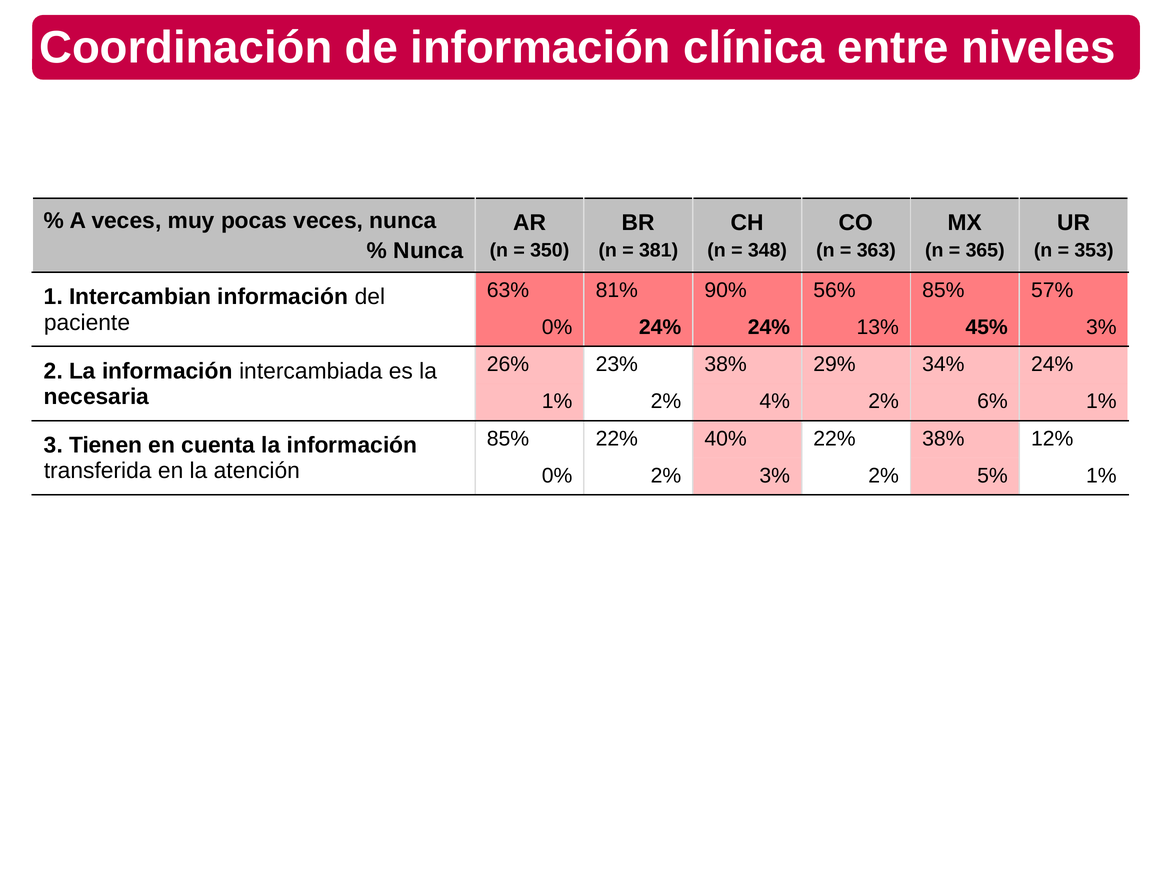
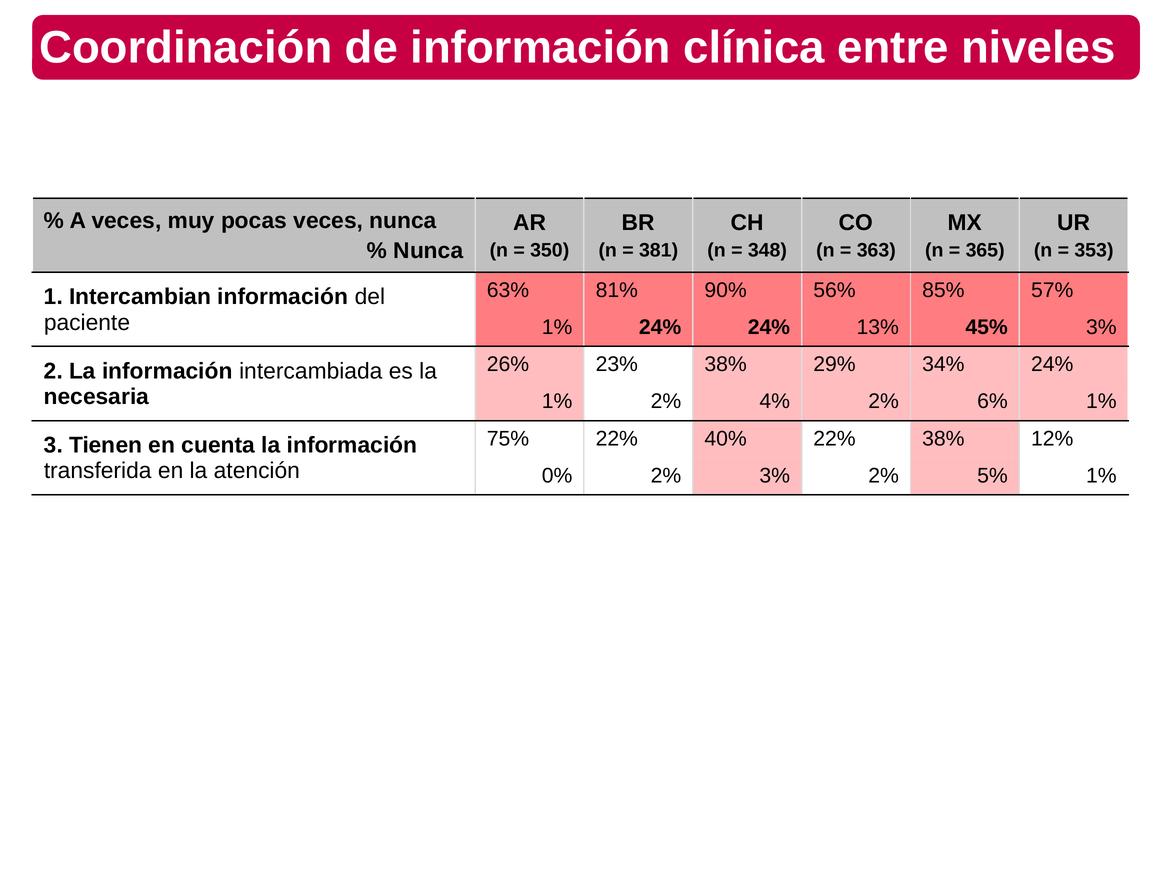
0% at (557, 327): 0% -> 1%
85% at (508, 439): 85% -> 75%
